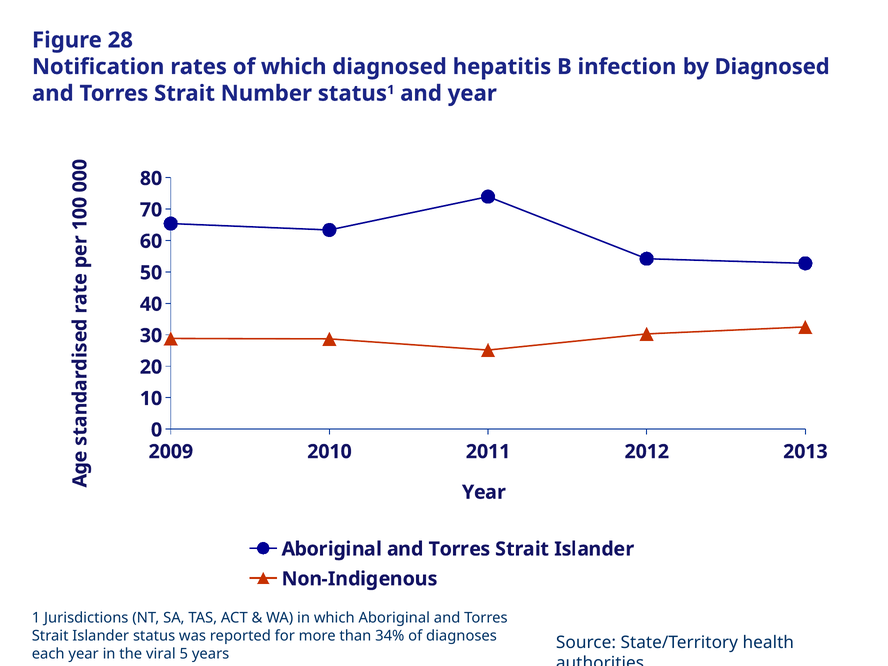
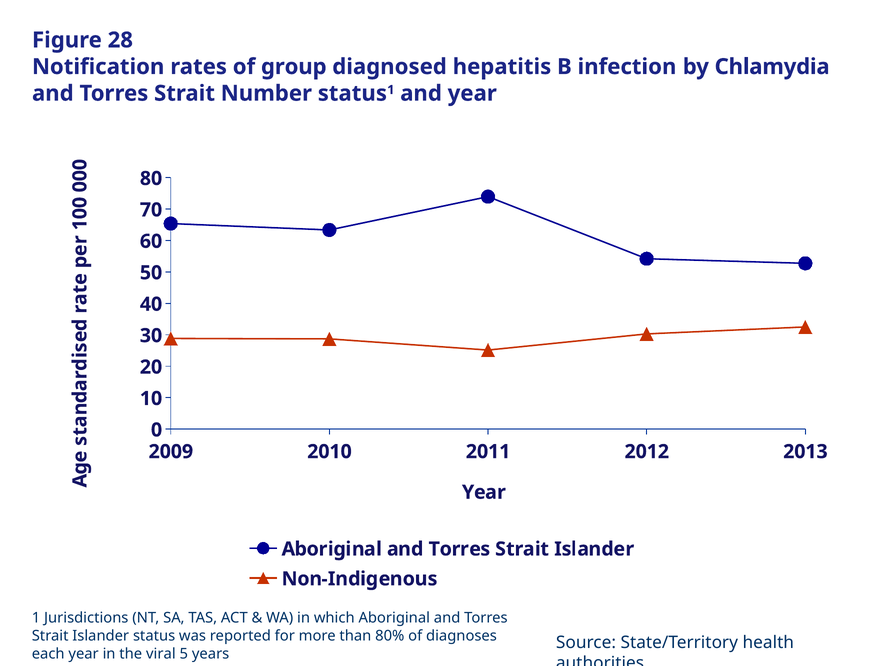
of which: which -> group
by Diagnosed: Diagnosed -> Chlamydia
34%: 34% -> 80%
